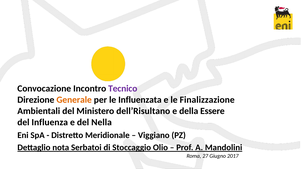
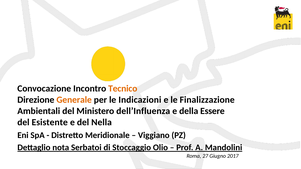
Tecnico colour: purple -> orange
Influenzata: Influenzata -> Indicazioni
dell’Risultano: dell’Risultano -> dell’Influenza
Influenza: Influenza -> Esistente
